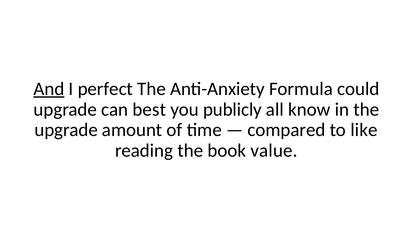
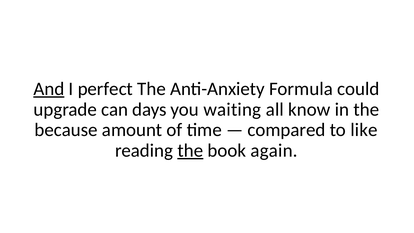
best: best -> days
publicly: publicly -> waiting
upgrade at (66, 130): upgrade -> because
the at (190, 150) underline: none -> present
value: value -> again
